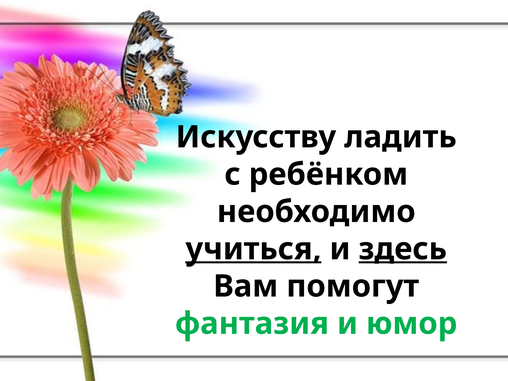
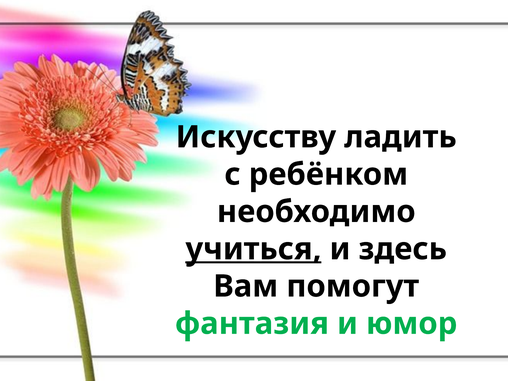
здесь underline: present -> none
